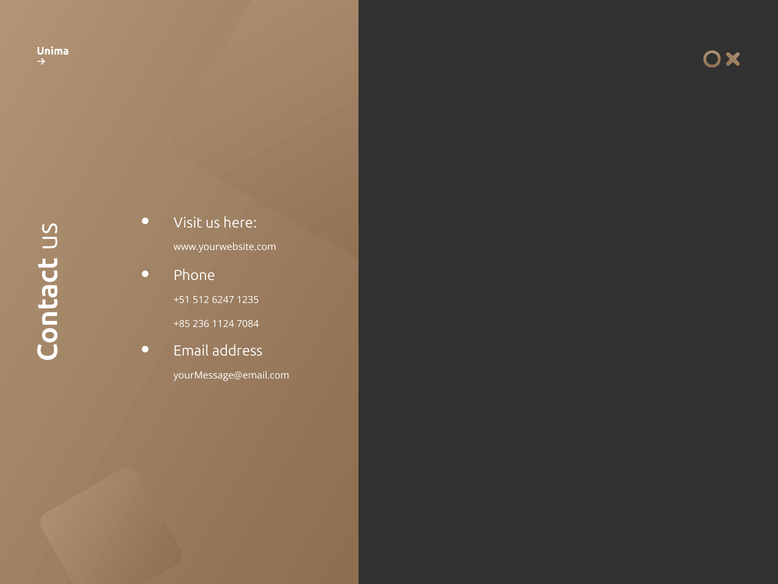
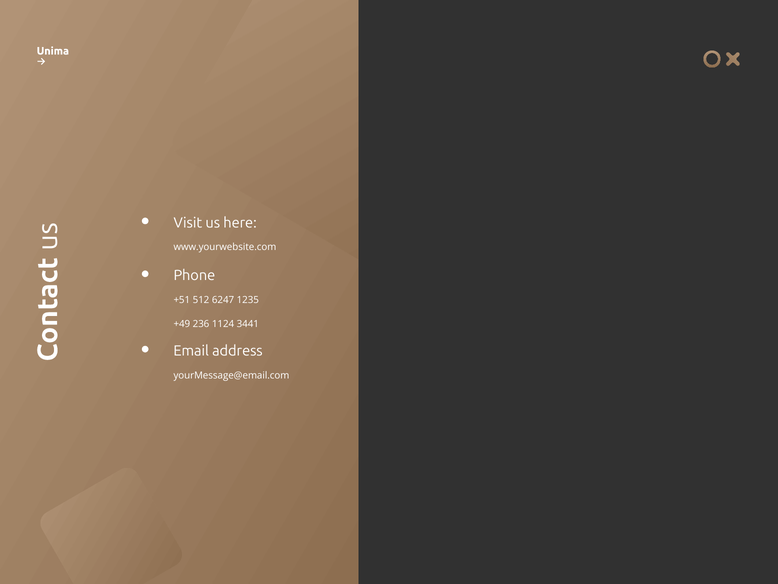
+85: +85 -> +49
7084: 7084 -> 3441
